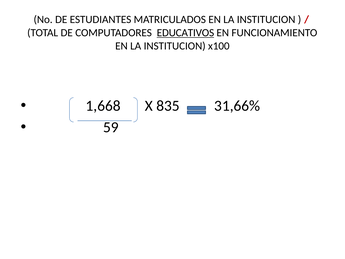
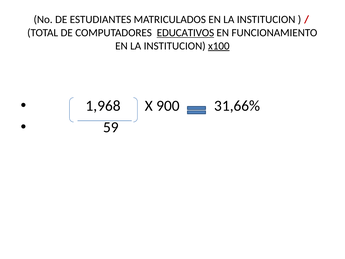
x100 underline: none -> present
1,668: 1,668 -> 1,968
835: 835 -> 900
